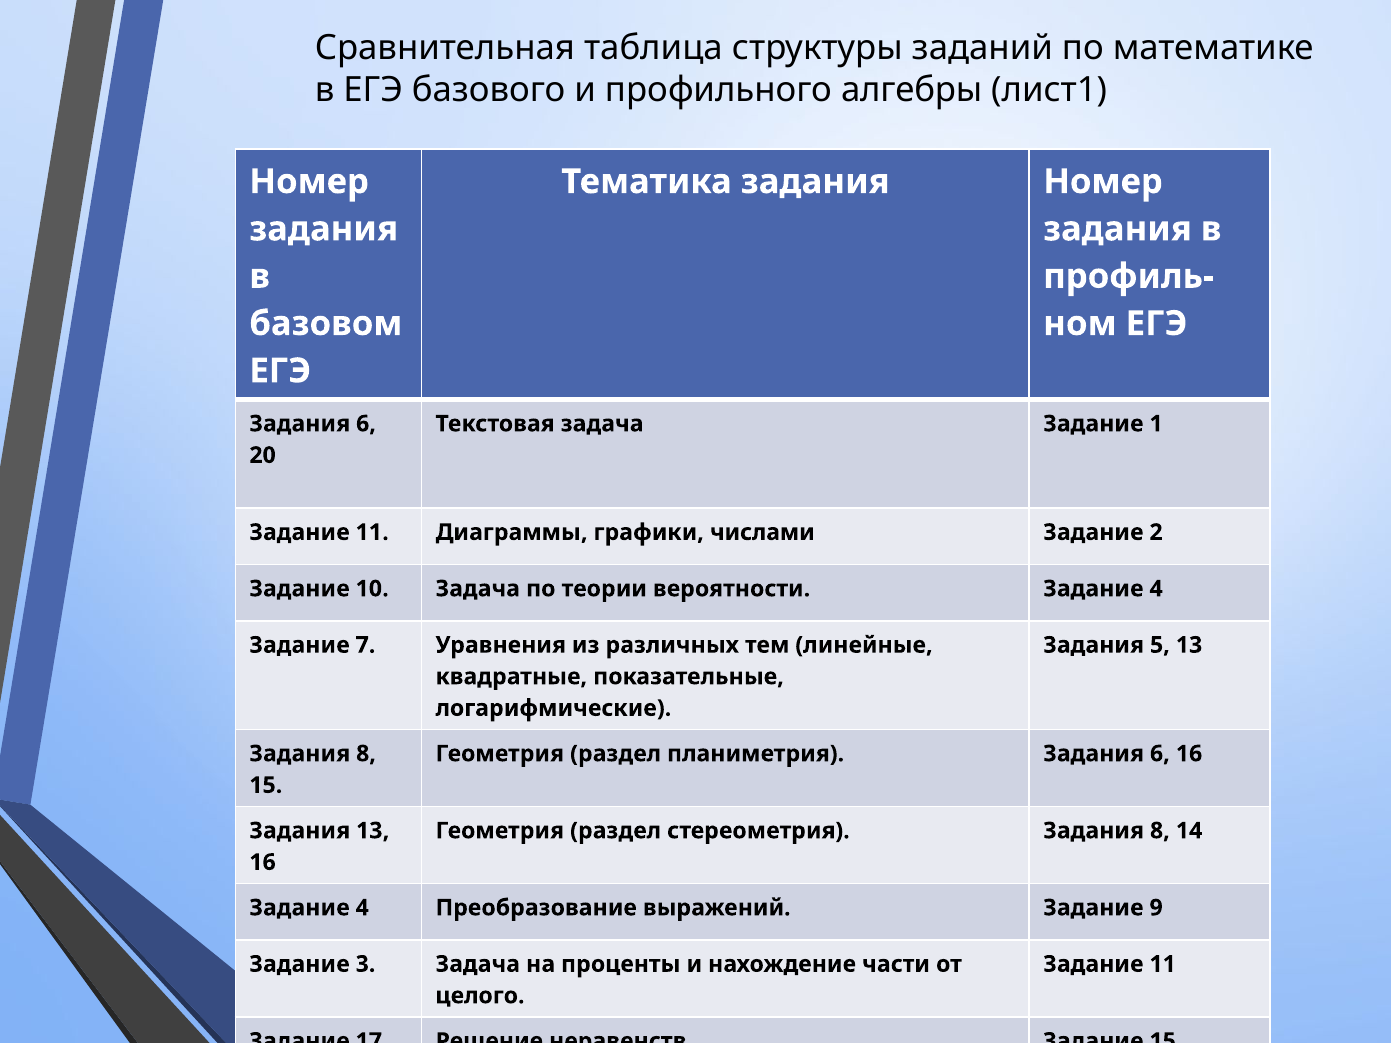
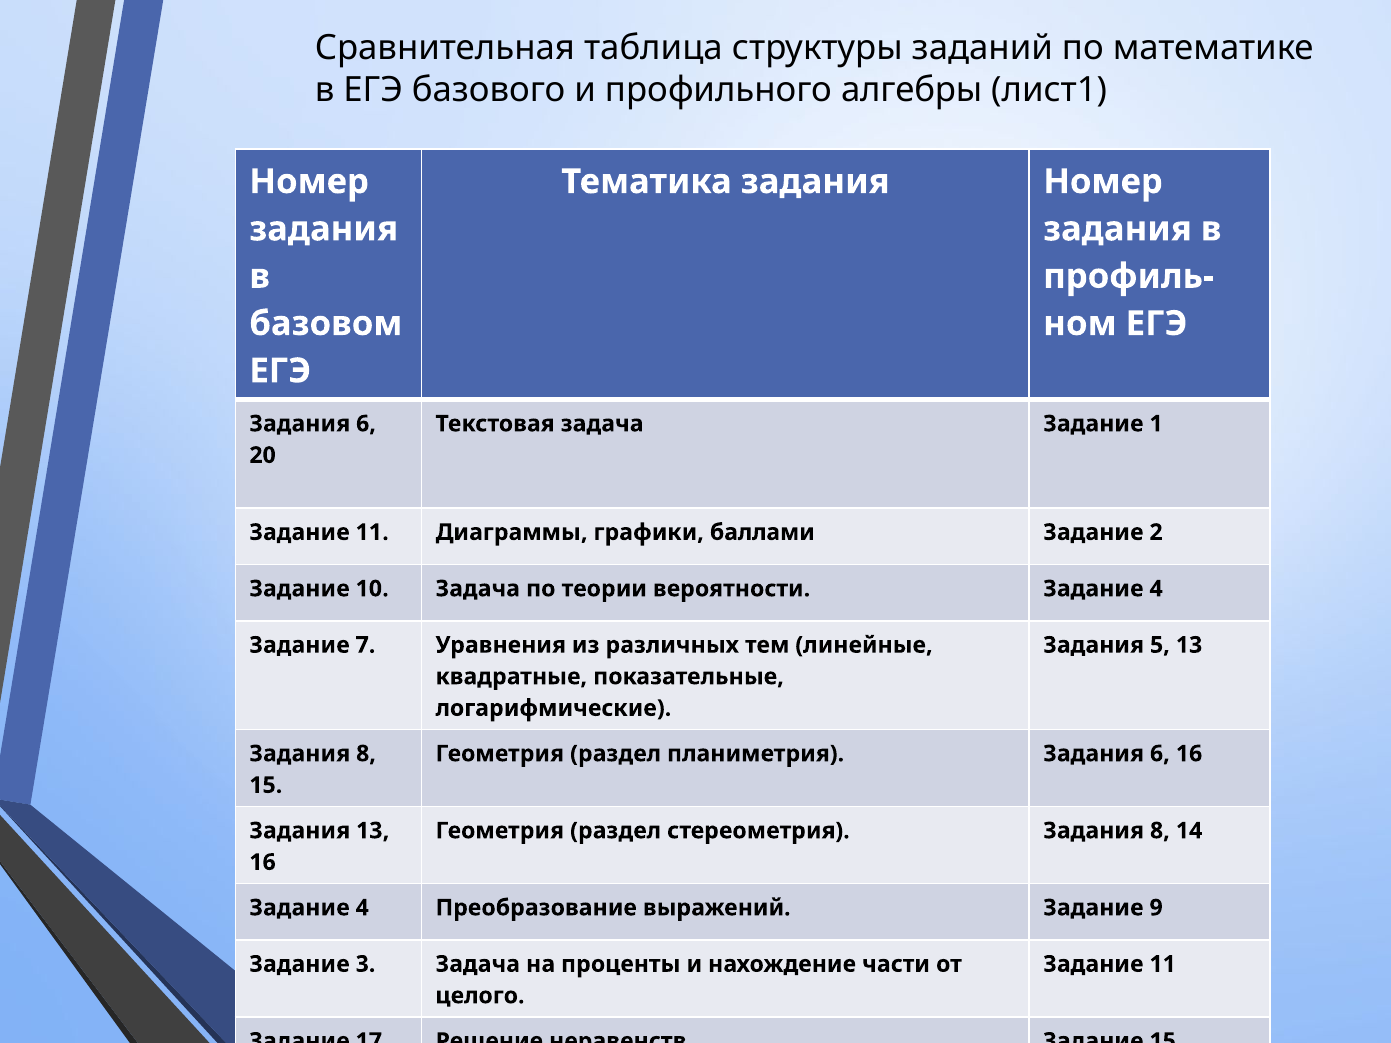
числами: числами -> баллами
